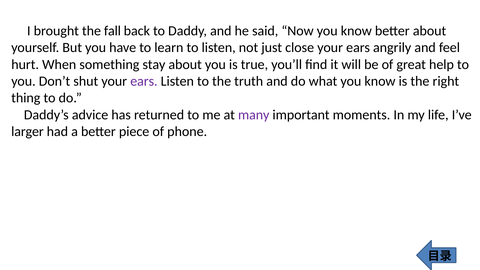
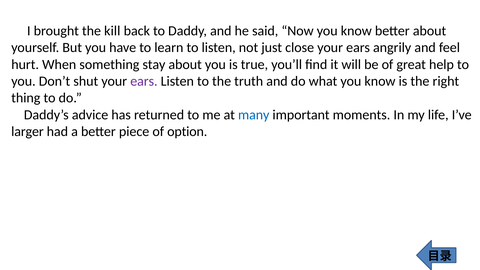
fall: fall -> kill
many colour: purple -> blue
phone: phone -> option
